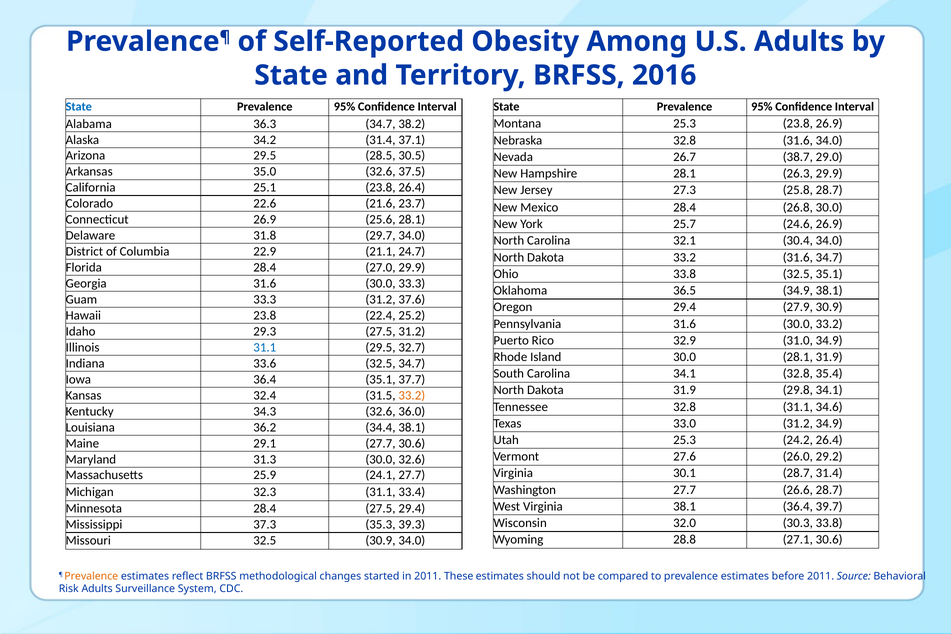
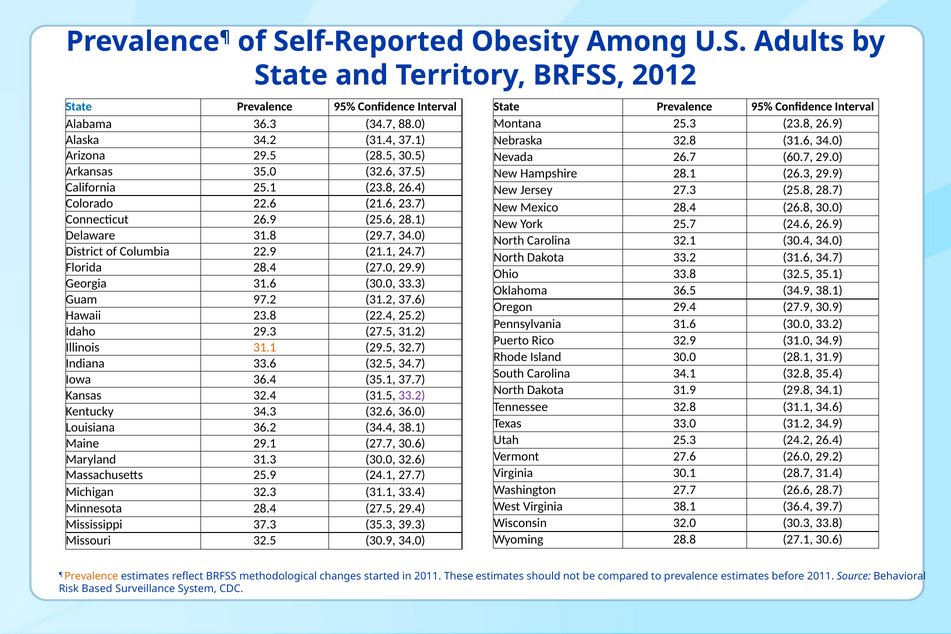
2016: 2016 -> 2012
38.2: 38.2 -> 88.0
38.7: 38.7 -> 60.7
Guam 33.3: 33.3 -> 97.2
31.1 at (265, 347) colour: blue -> orange
33.2 at (412, 395) colour: orange -> purple
Risk Adults: Adults -> Based
